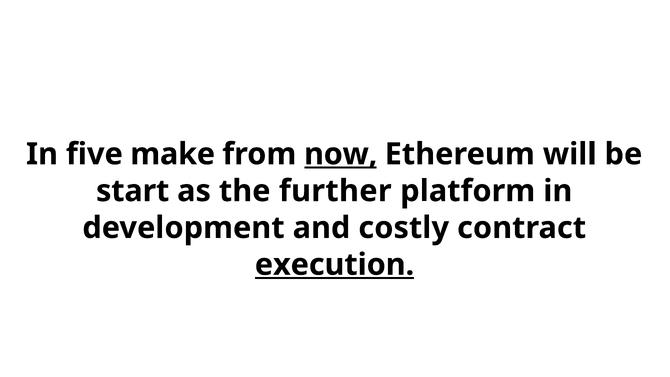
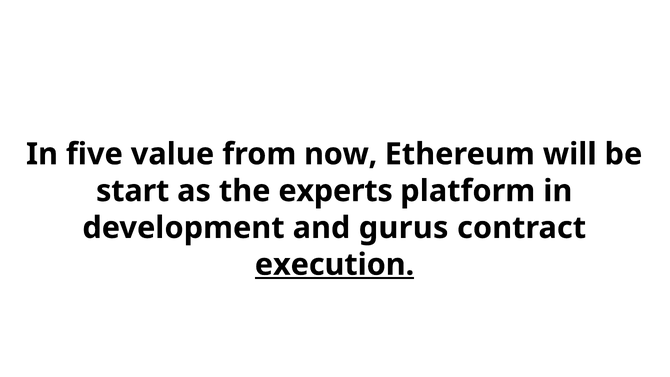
make: make -> value
now underline: present -> none
further: further -> experts
costly: costly -> gurus
